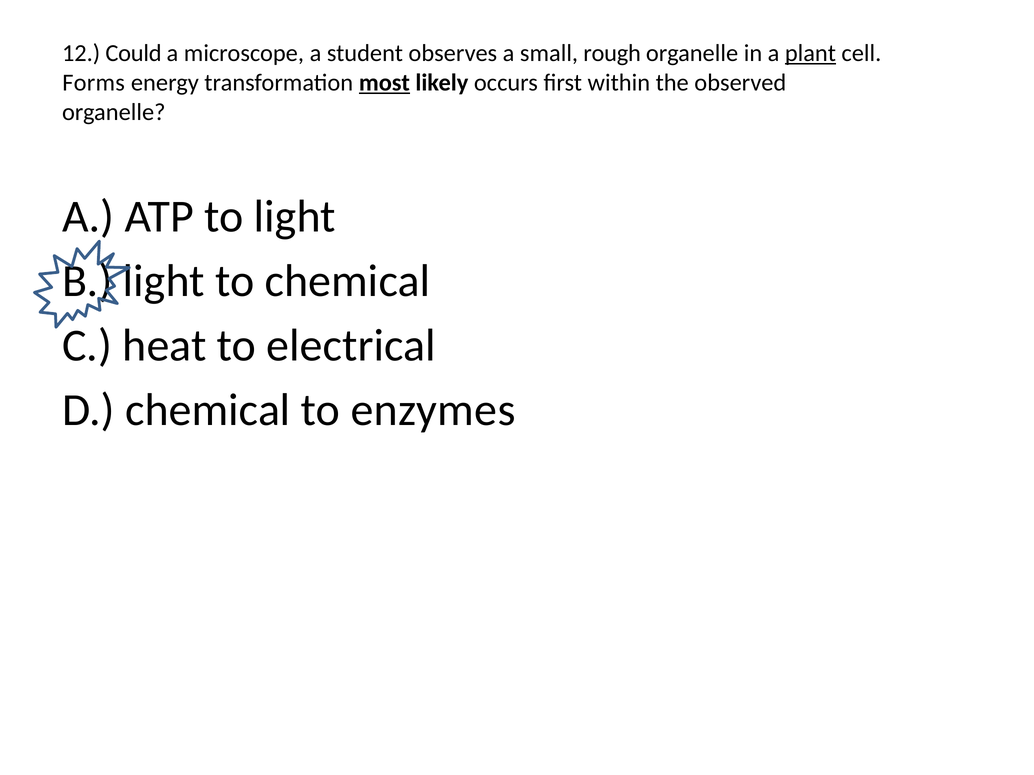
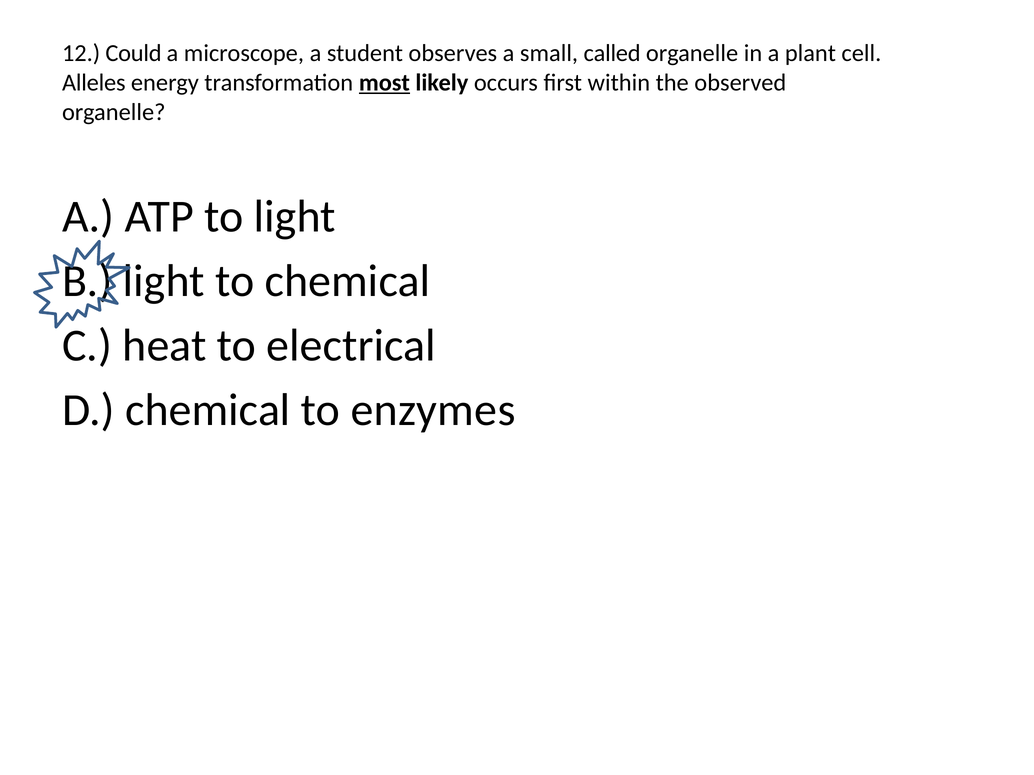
rough: rough -> called
plant underline: present -> none
Forms: Forms -> Alleles
